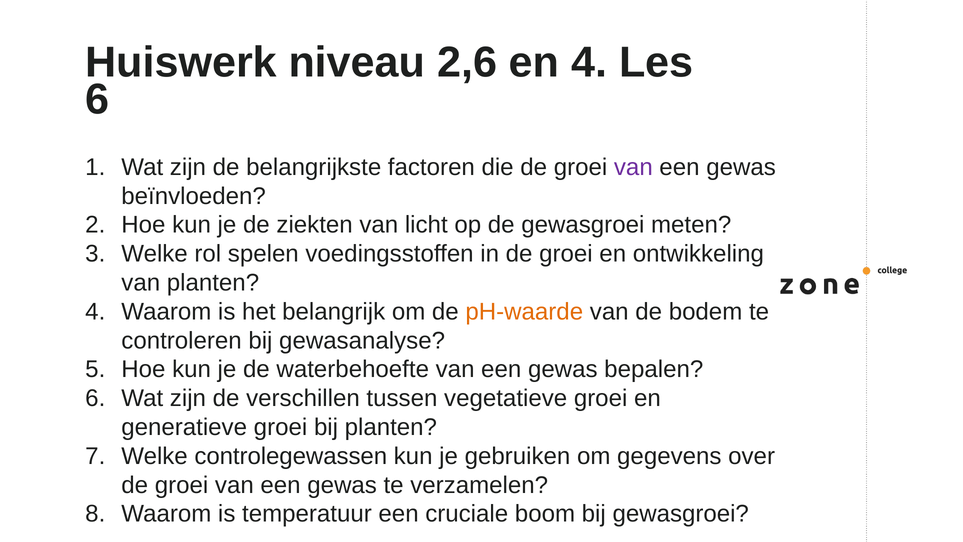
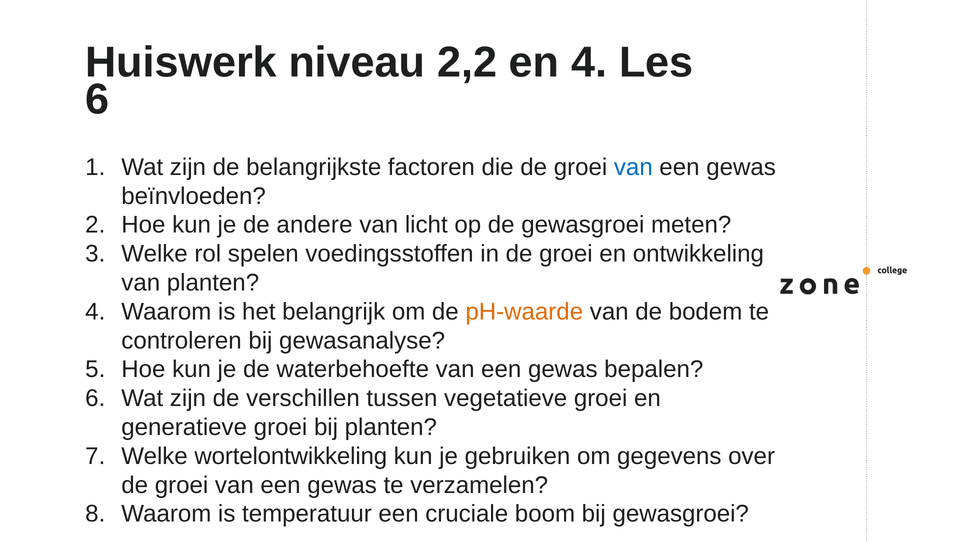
2,6: 2,6 -> 2,2
van at (633, 167) colour: purple -> blue
ziekten: ziekten -> andere
controlegewassen: controlegewassen -> wortelontwikkeling
